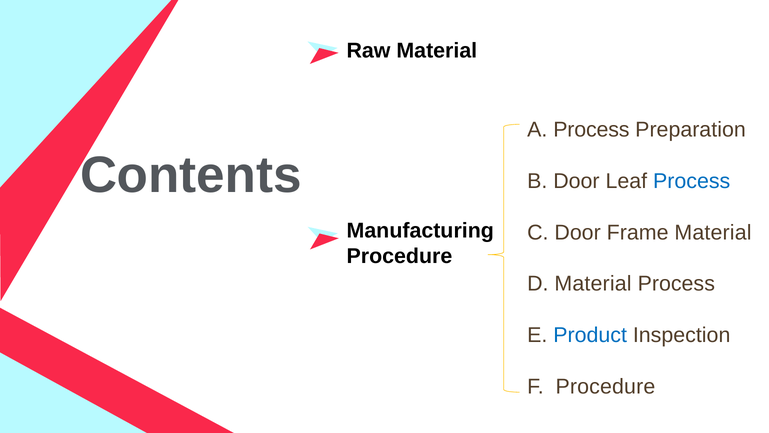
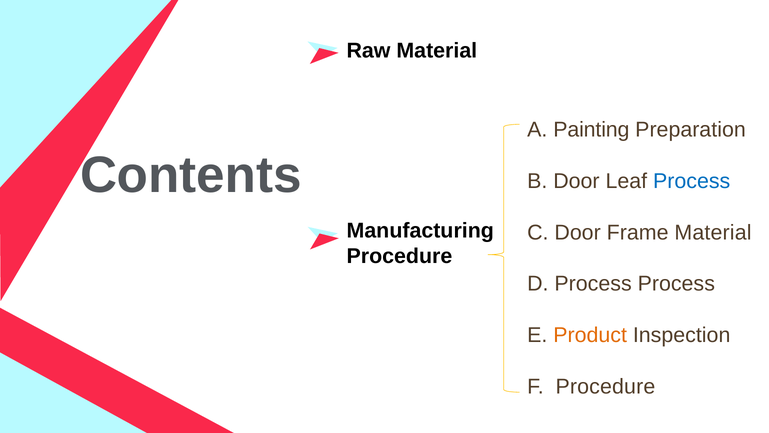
A Process: Process -> Painting
D Material: Material -> Process
Product colour: blue -> orange
